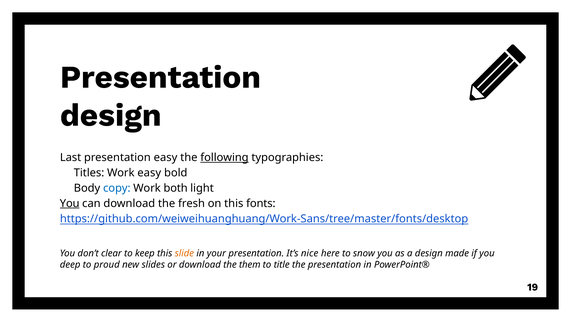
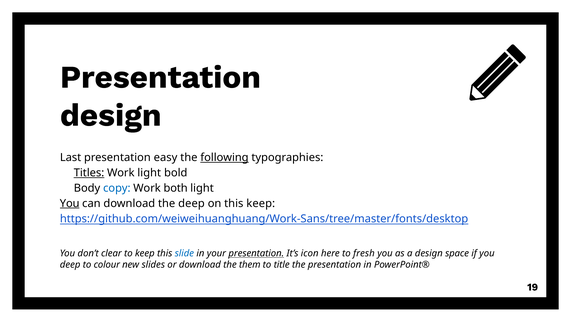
Titles underline: none -> present
Work easy: easy -> light
the fresh: fresh -> deep
this fonts: fonts -> keep
slide colour: orange -> blue
presentation at (256, 254) underline: none -> present
nice: nice -> icon
snow: snow -> fresh
made: made -> space
proud: proud -> colour
